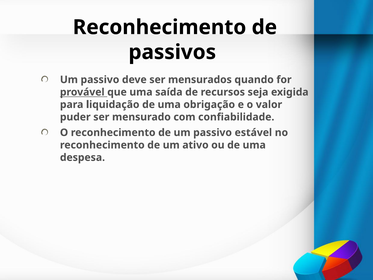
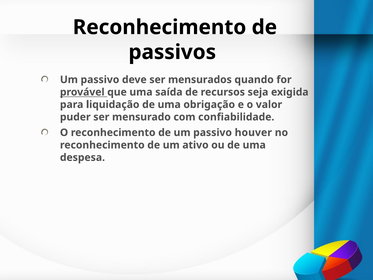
estável: estável -> houver
